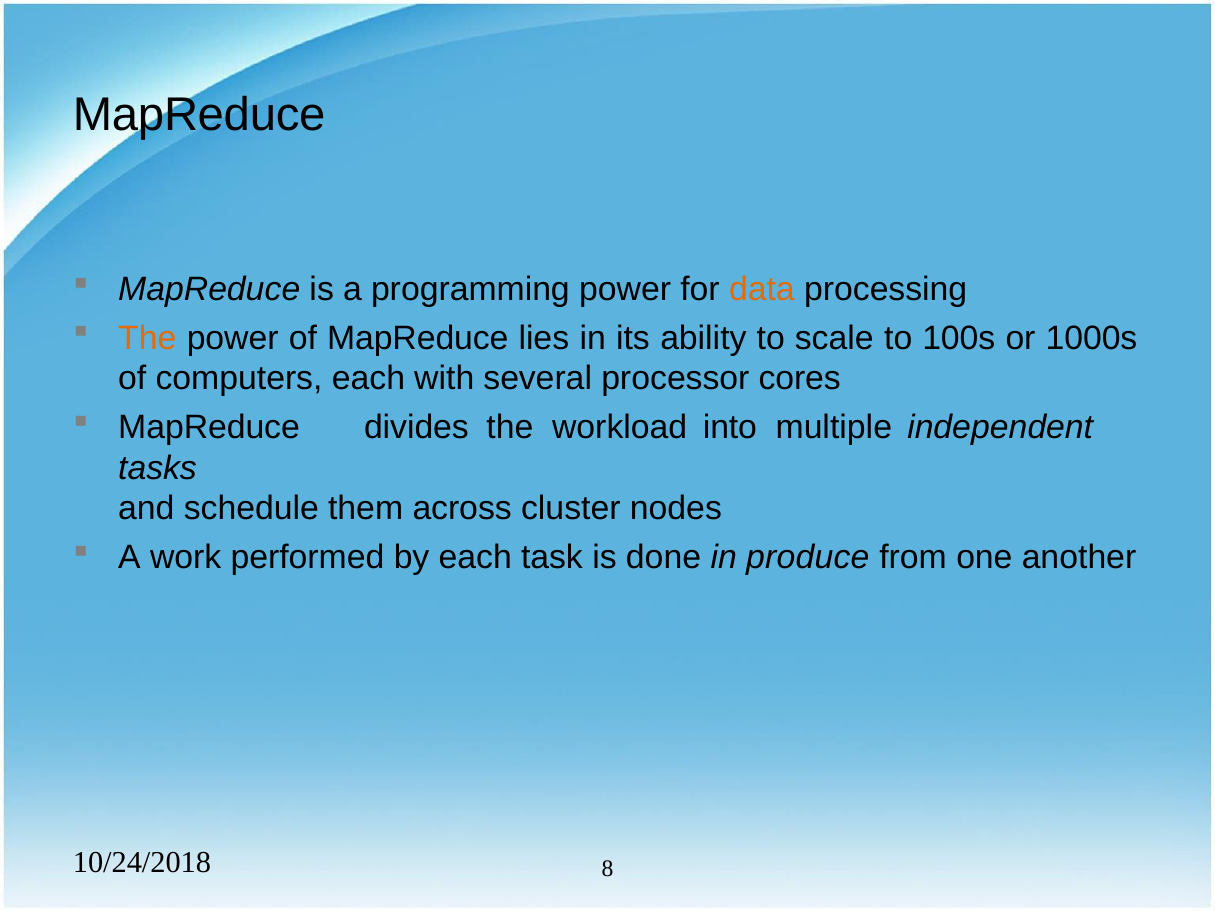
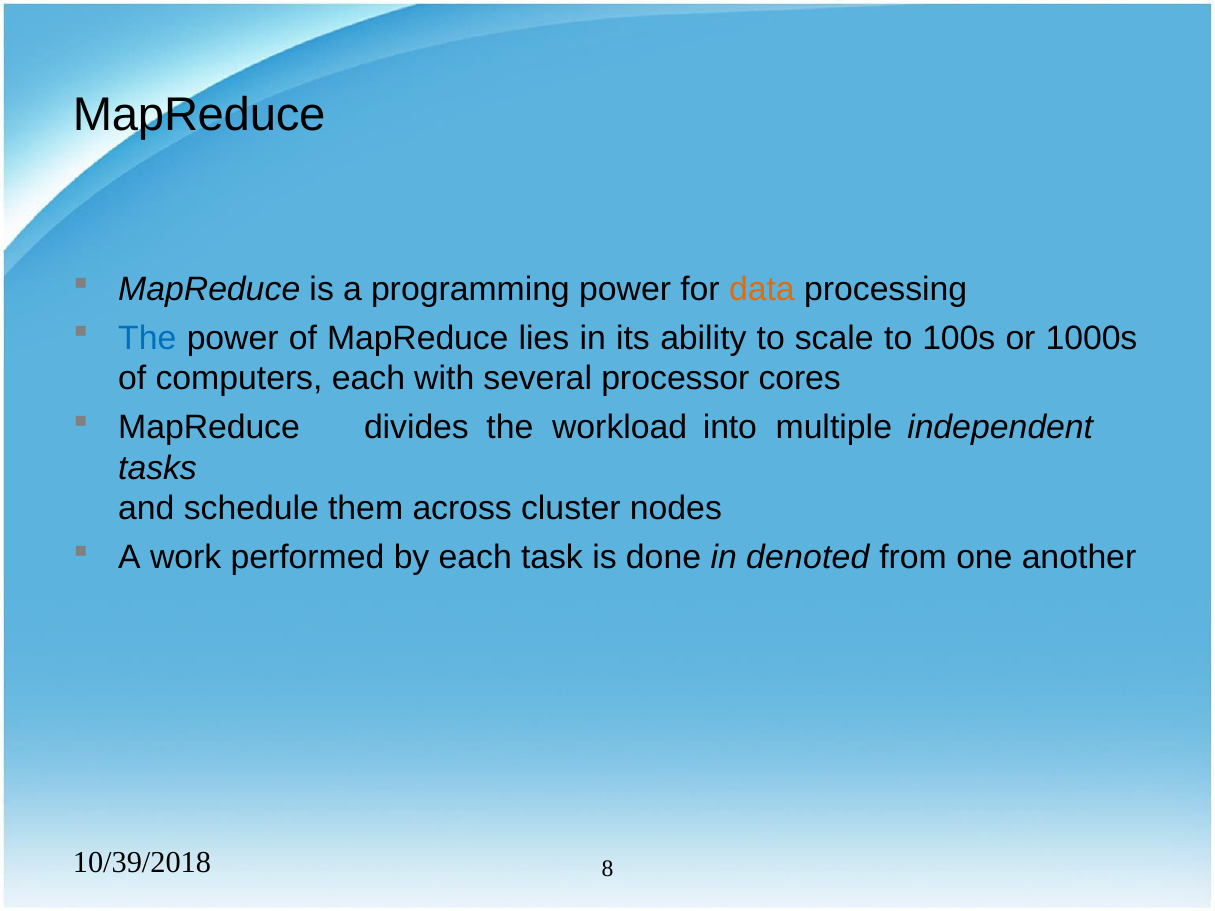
The at (147, 338) colour: orange -> blue
produce: produce -> denoted
10/24/2018: 10/24/2018 -> 10/39/2018
